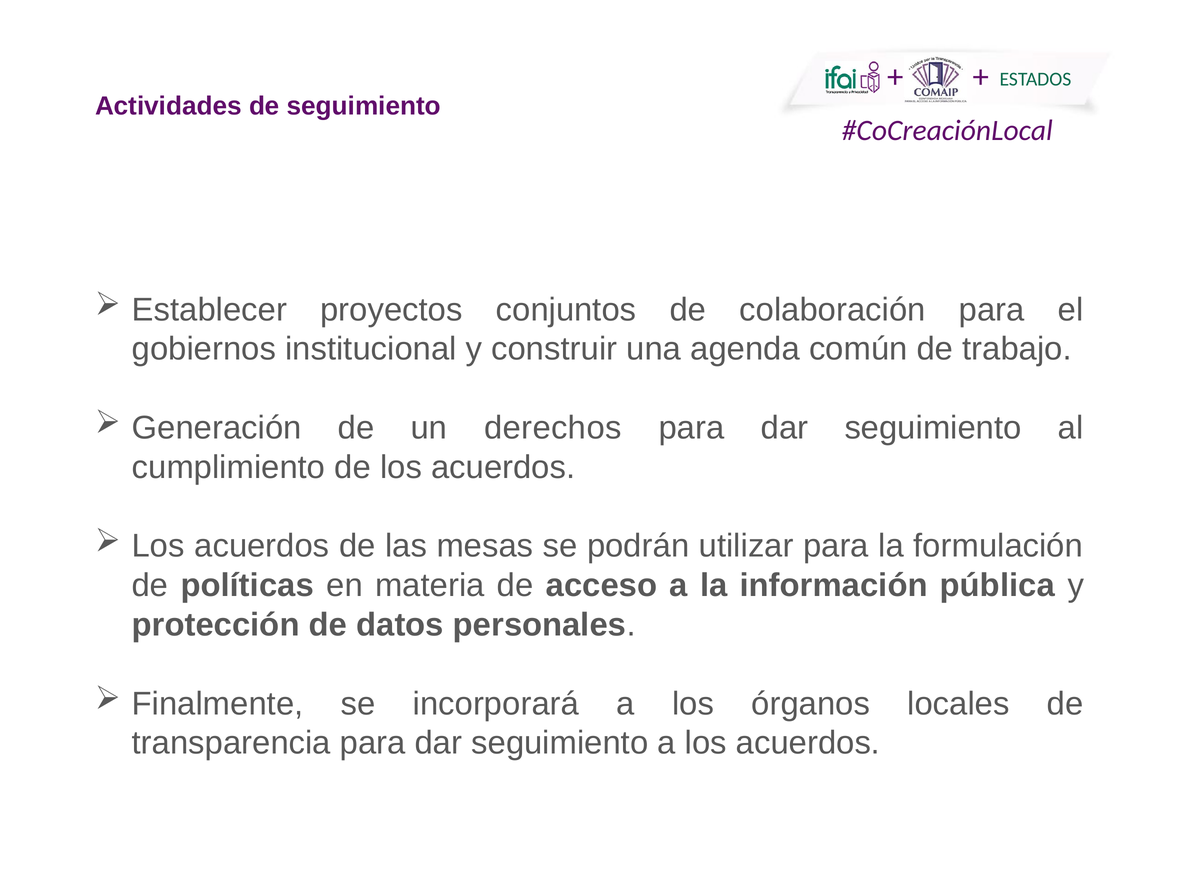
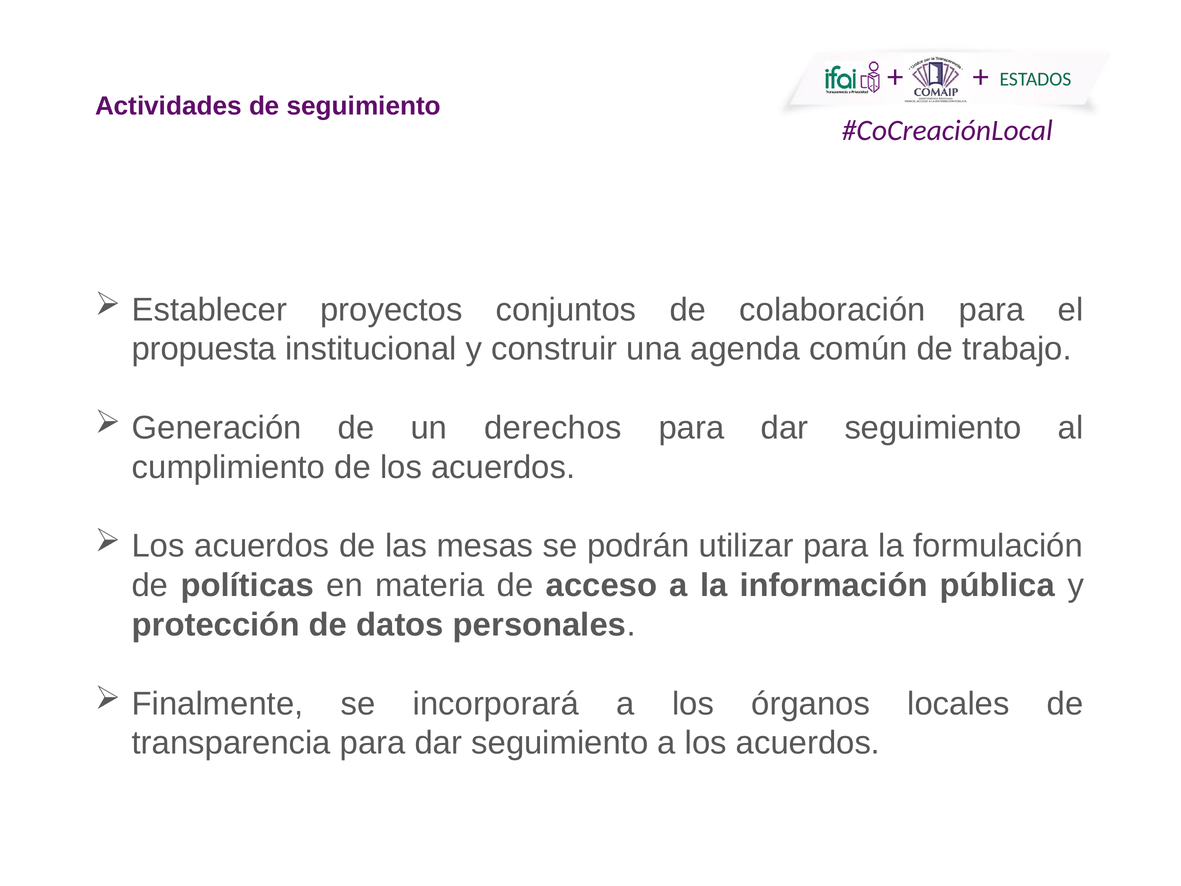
gobiernos: gobiernos -> propuesta
